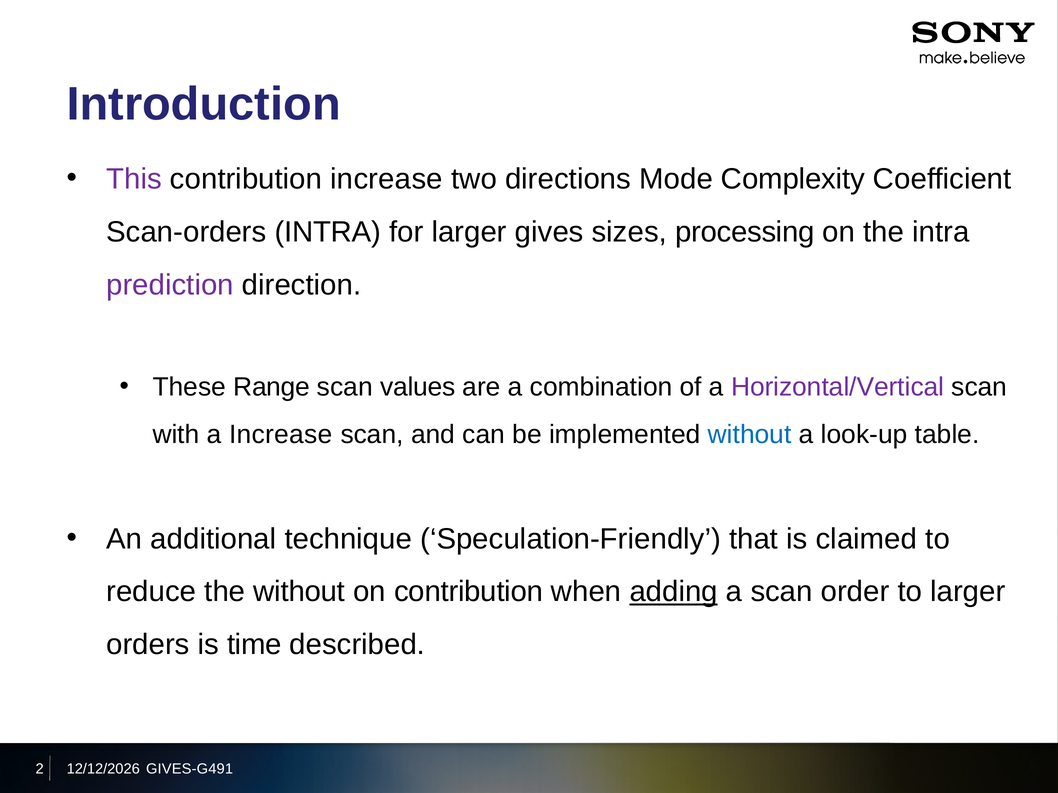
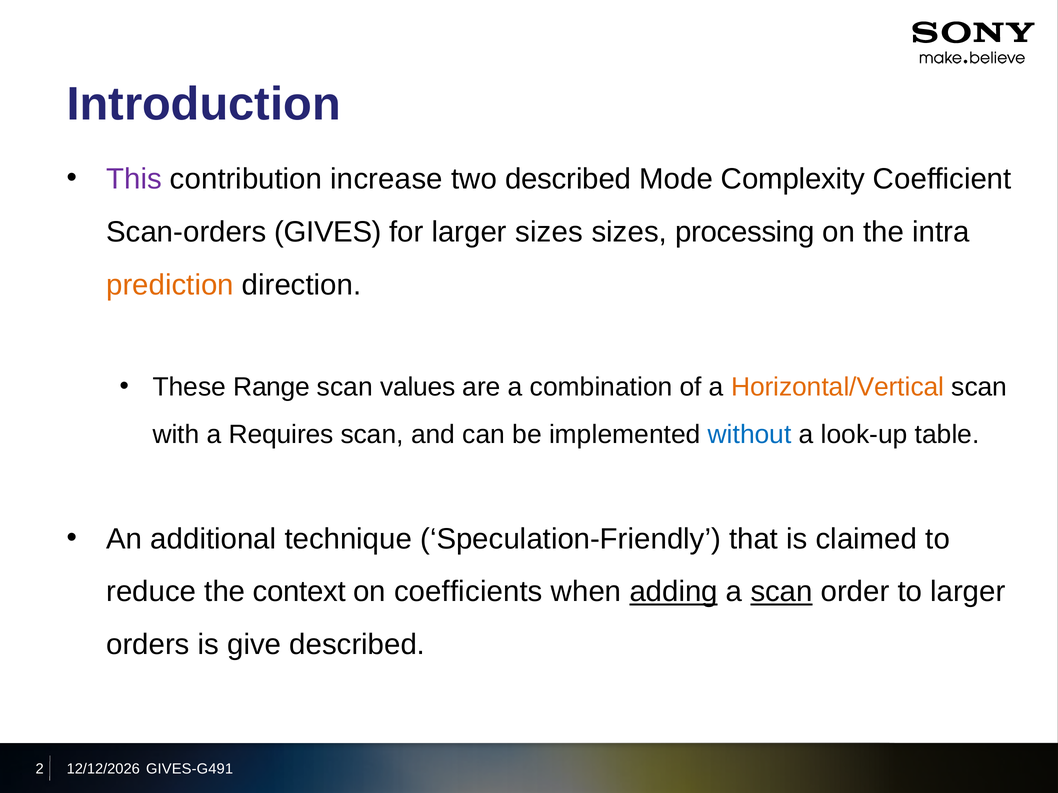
two directions: directions -> described
Scan-orders INTRA: INTRA -> GIVES
larger gives: gives -> sizes
prediction colour: purple -> orange
Horizontal/Vertical colour: purple -> orange
a Increase: Increase -> Requires
the without: without -> context
on contribution: contribution -> coefficients
scan at (782, 592) underline: none -> present
time: time -> give
